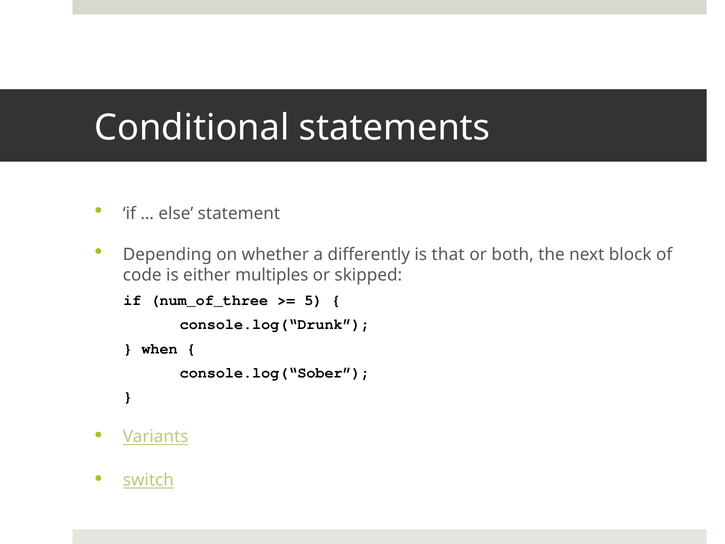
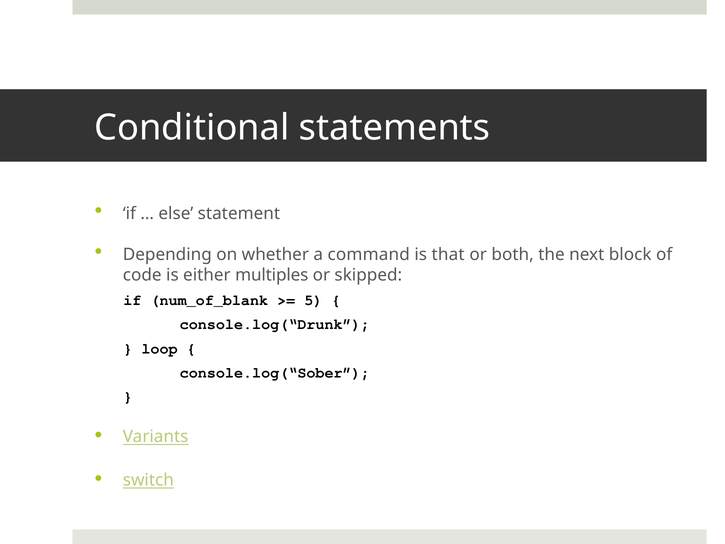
differently: differently -> command
num_of_three: num_of_three -> num_of_blank
when: when -> loop
